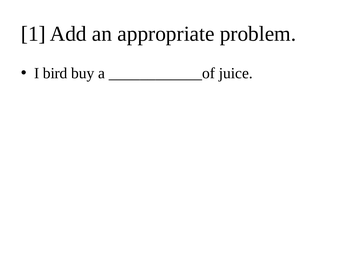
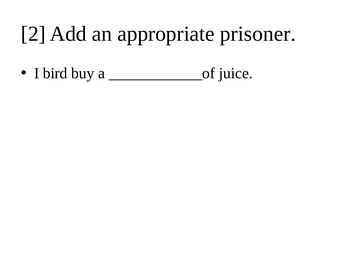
1: 1 -> 2
problem: problem -> prisoner
